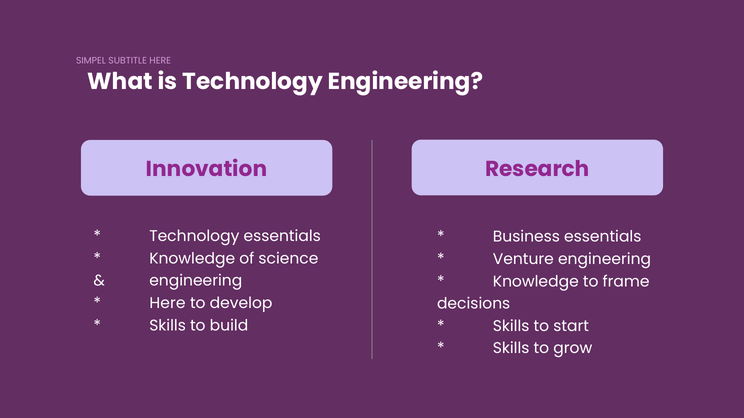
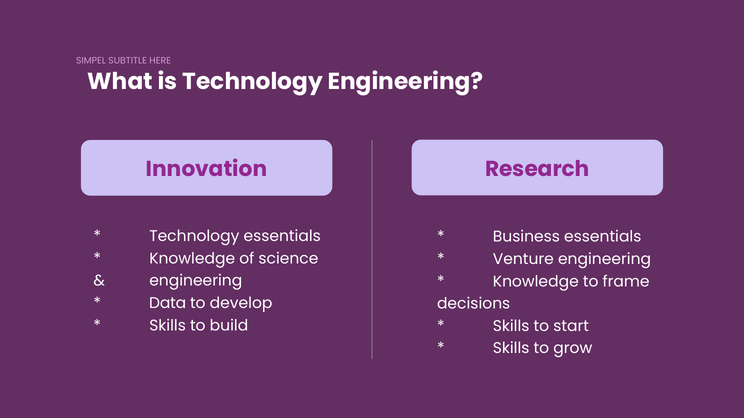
Here at (167, 303): Here -> Data
